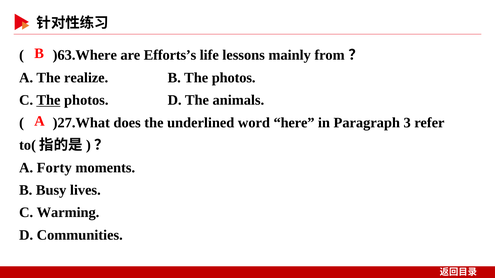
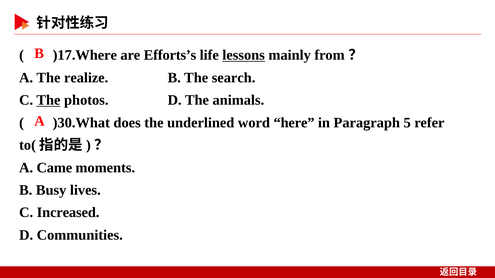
)63.Where: )63.Where -> )17.Where
lessons underline: none -> present
B The photos: photos -> search
)27.What: )27.What -> )30.What
3: 3 -> 5
Forty: Forty -> Came
Warming: Warming -> Increased
